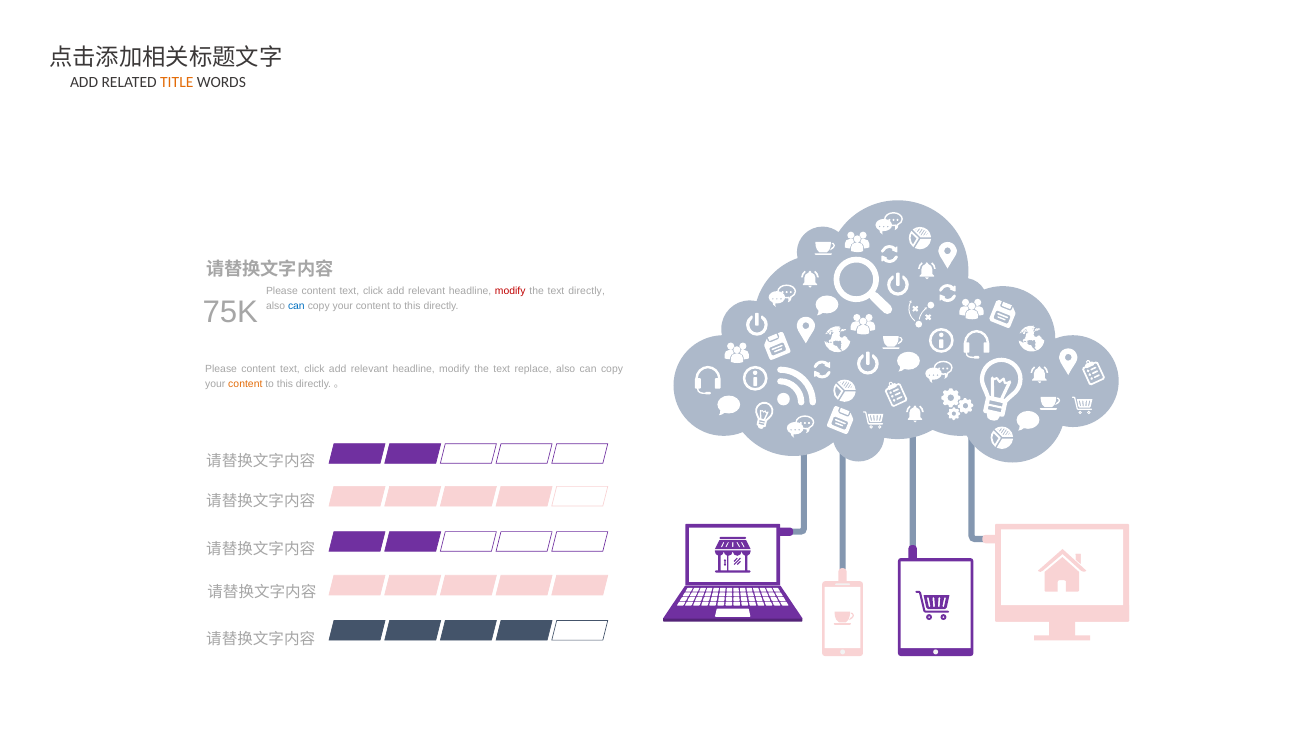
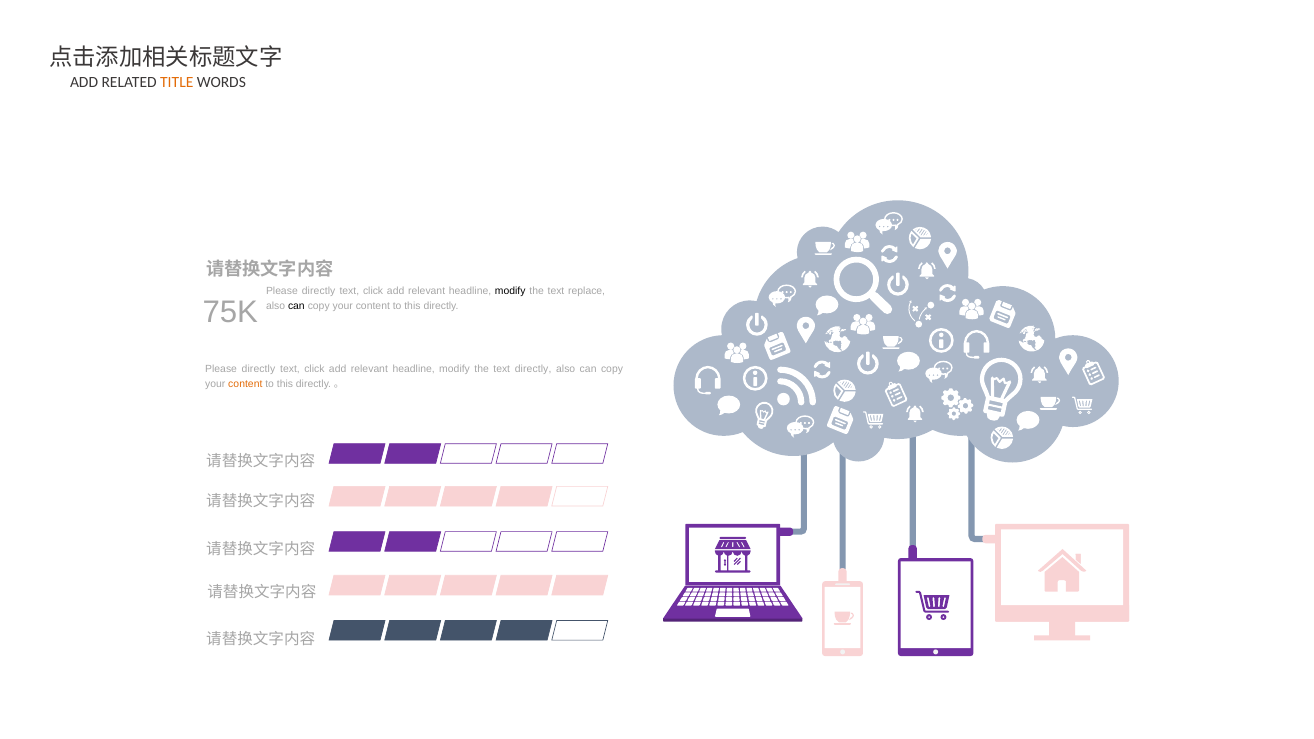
content at (319, 292): content -> directly
modify at (510, 292) colour: red -> black
text directly: directly -> replace
can at (296, 306) colour: blue -> black
content at (259, 369): content -> directly
text replace: replace -> directly
